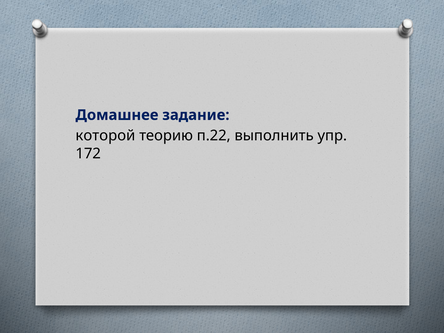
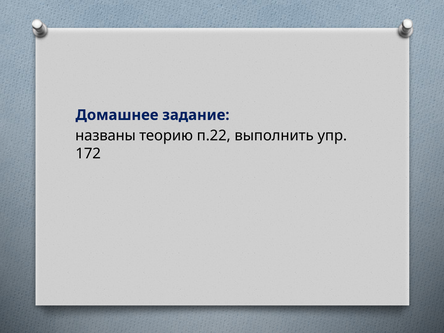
которой: которой -> названы
